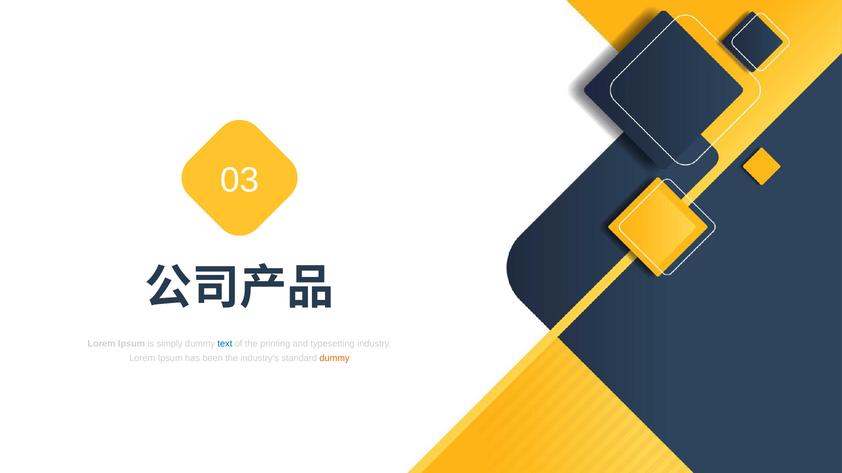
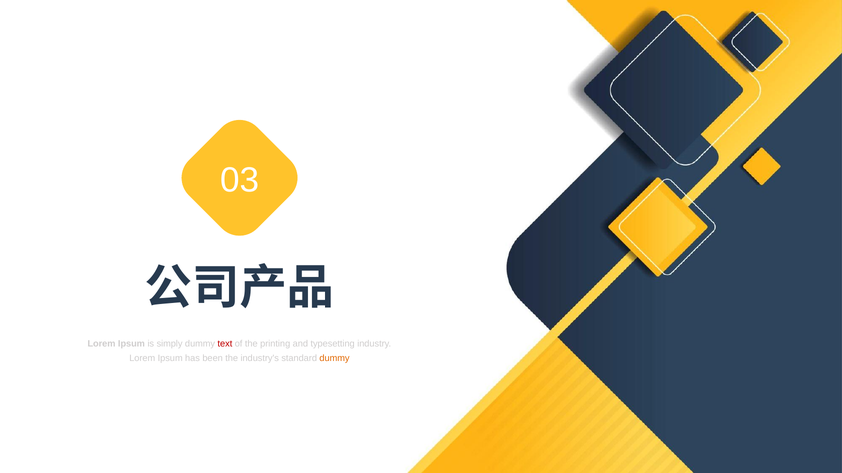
text colour: blue -> red
